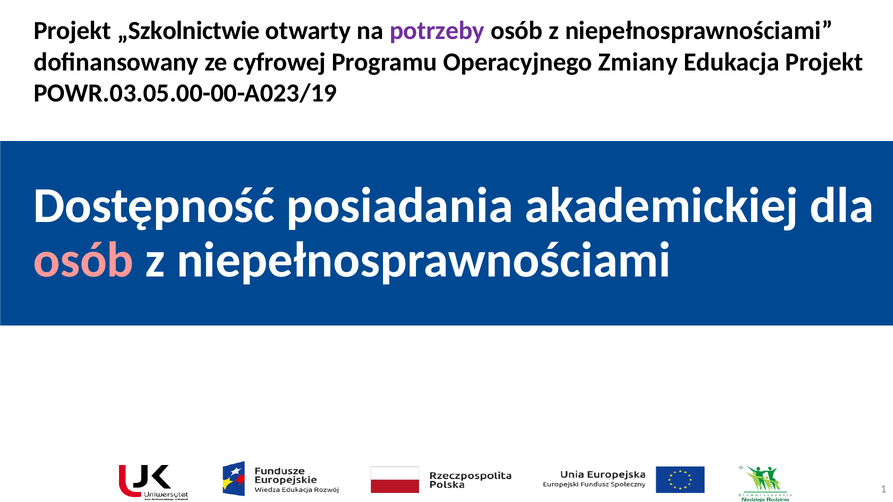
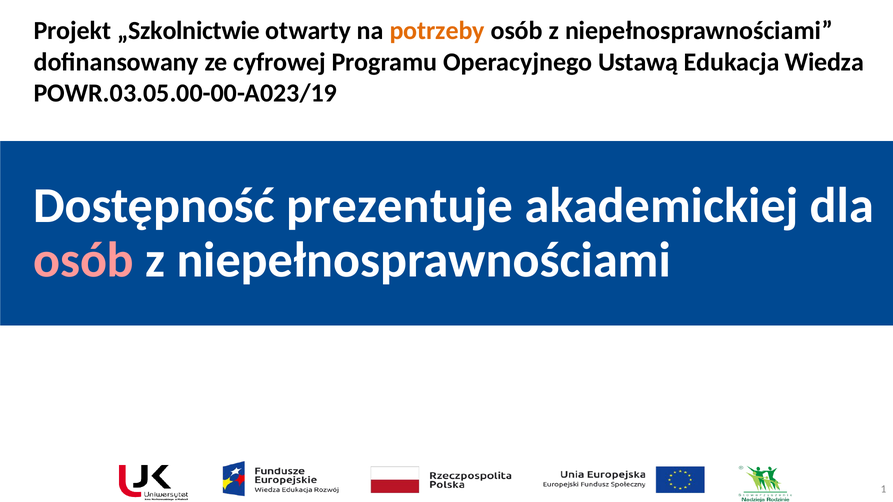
potrzeby colour: purple -> orange
Zmiany: Zmiany -> Ustawą
Edukacja Projekt: Projekt -> Wiedza
posiadania: posiadania -> prezentuje
